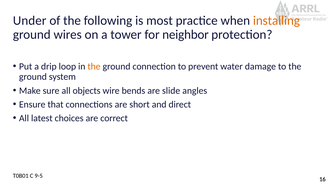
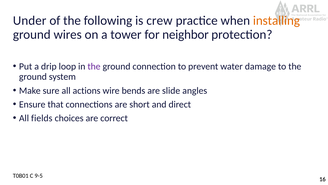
most: most -> crew
the at (94, 66) colour: orange -> purple
objects: objects -> actions
latest: latest -> fields
